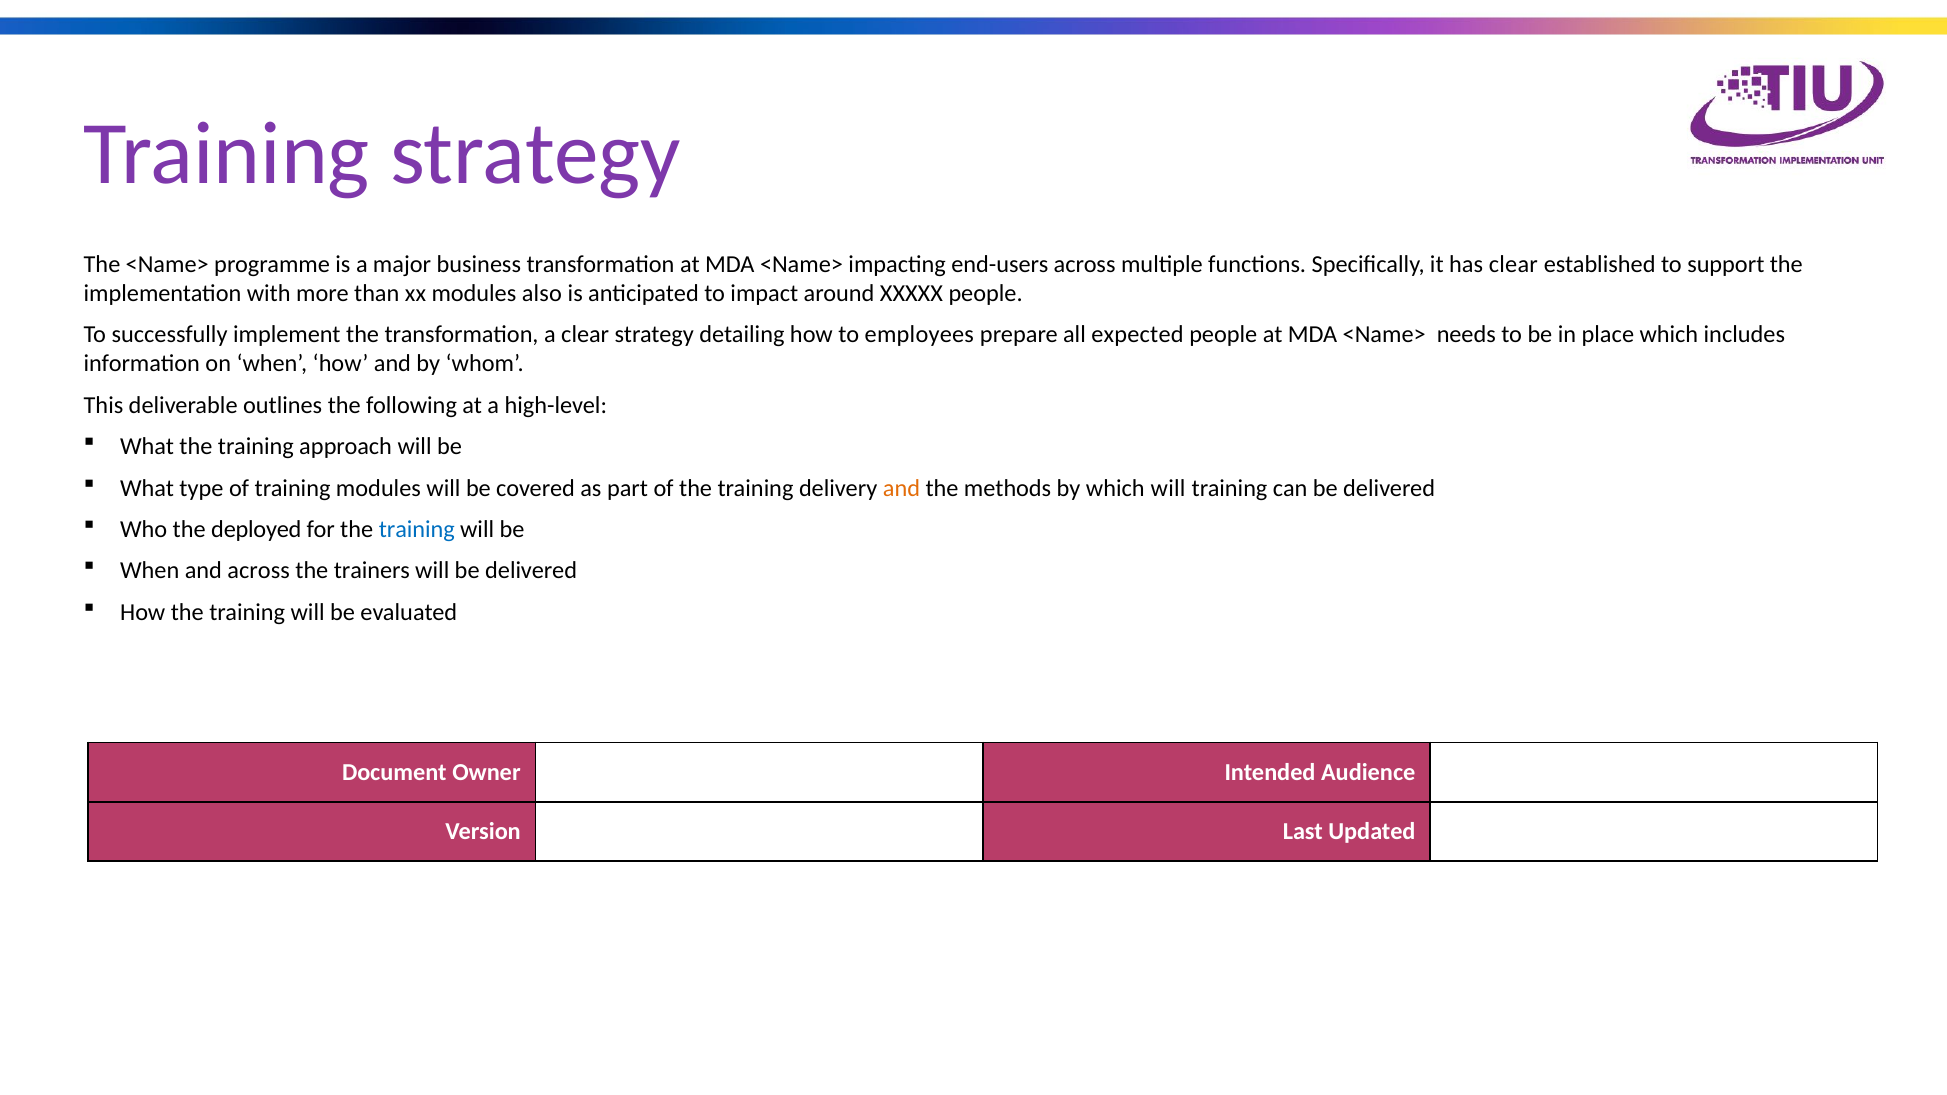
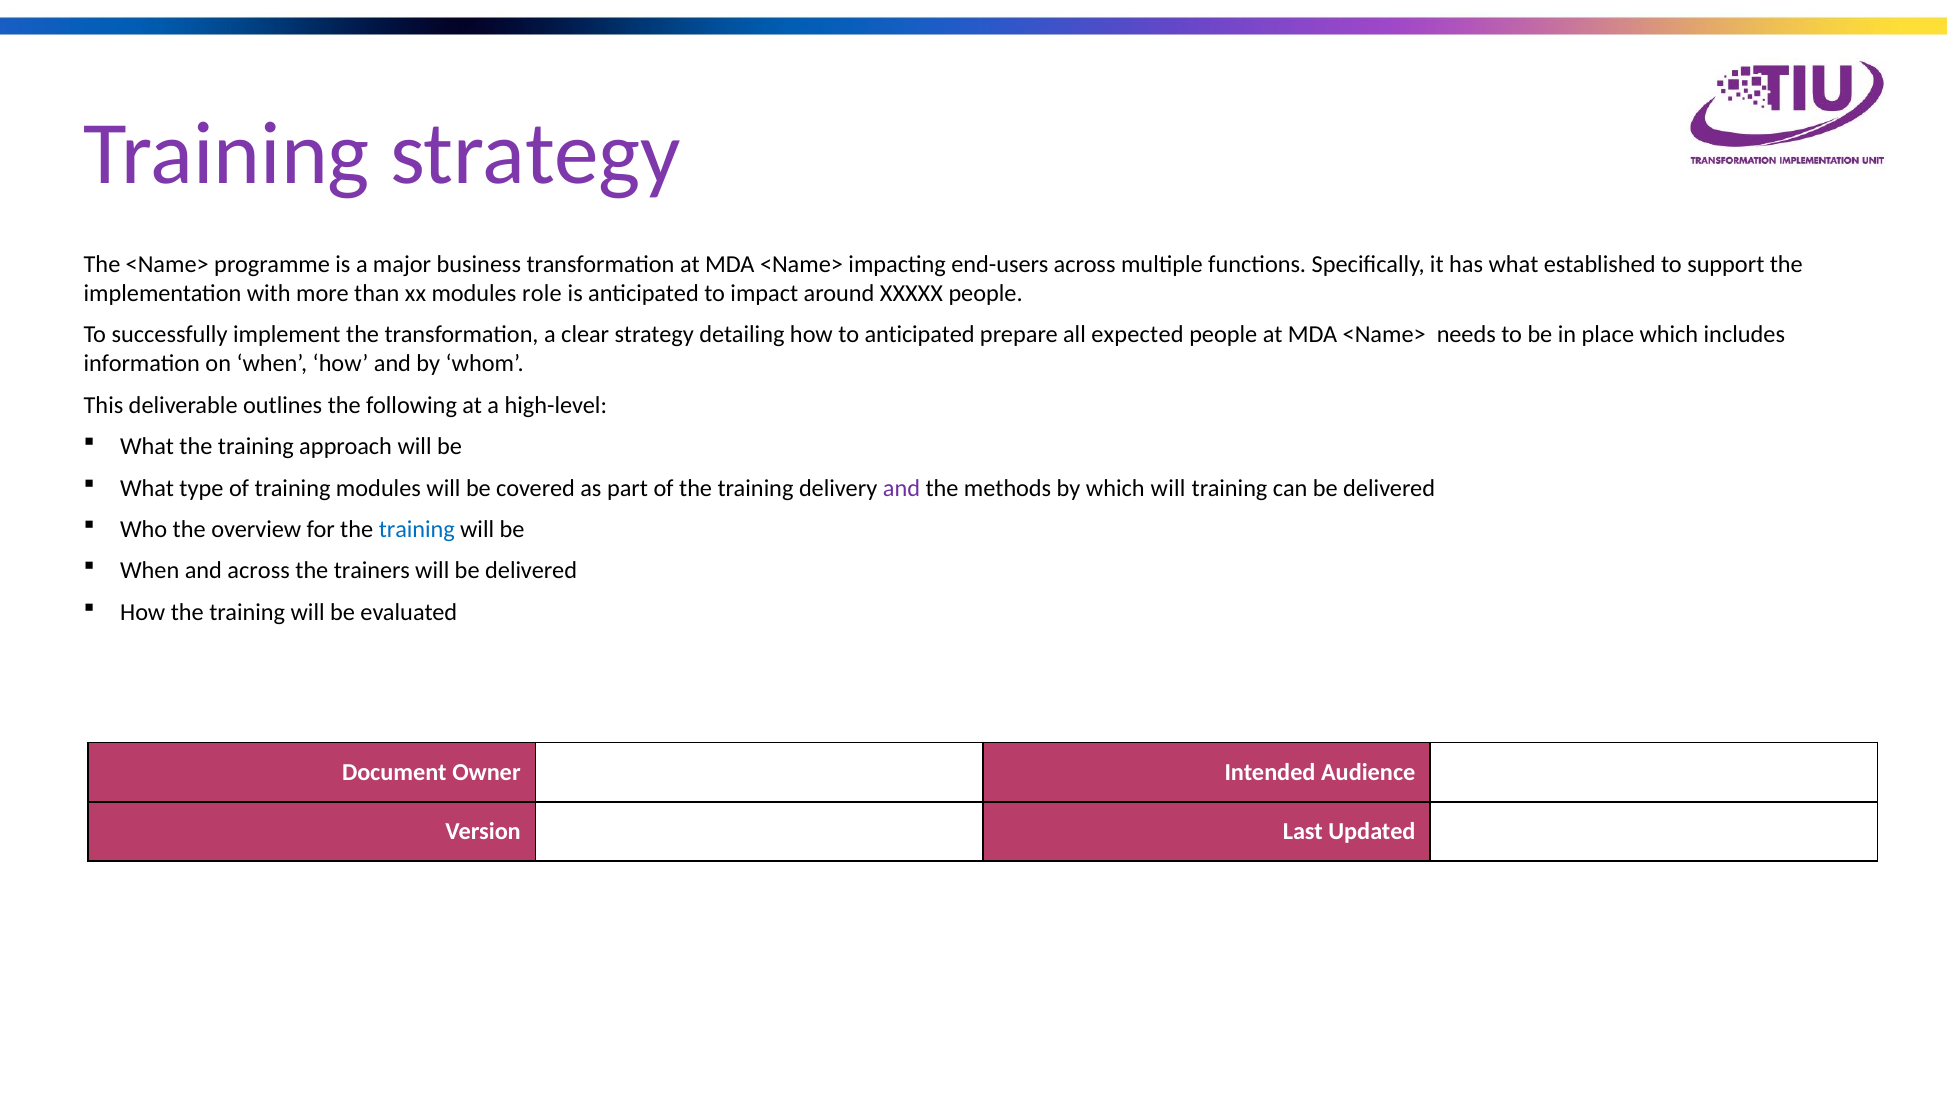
has clear: clear -> what
also: also -> role
to employees: employees -> anticipated
and at (901, 488) colour: orange -> purple
deployed: deployed -> overview
